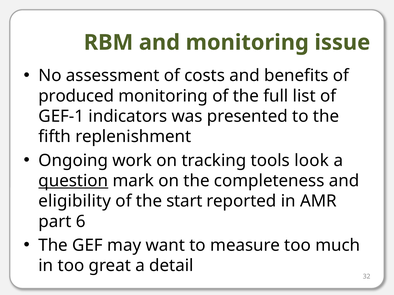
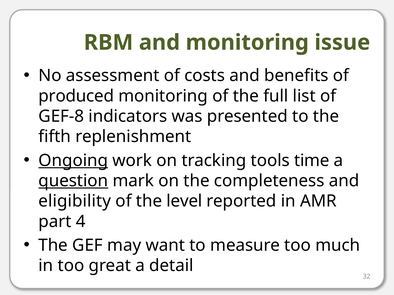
GEF-1: GEF-1 -> GEF-8
Ongoing underline: none -> present
look: look -> time
start: start -> level
6: 6 -> 4
